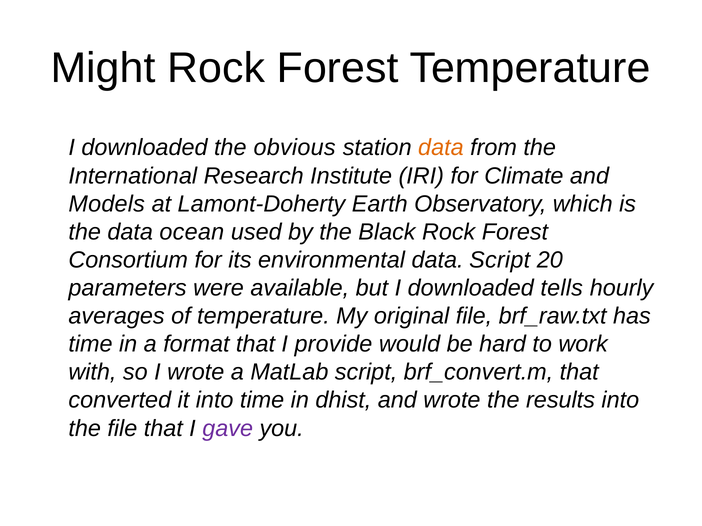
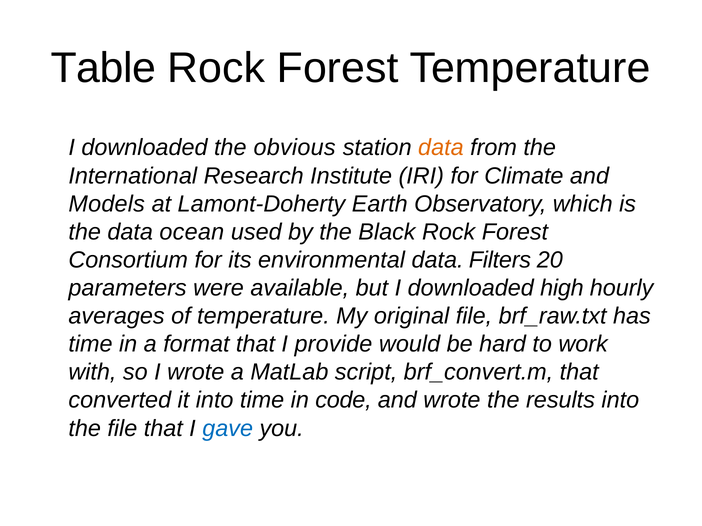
Might: Might -> Table
data Script: Script -> Filters
tells: tells -> high
dhist: dhist -> code
gave colour: purple -> blue
